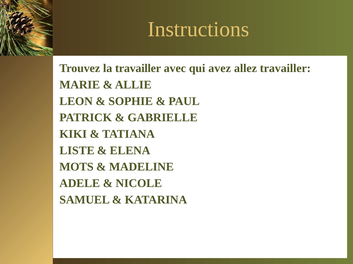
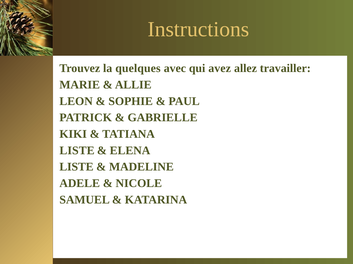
la travailler: travailler -> quelques
MOTS at (76, 167): MOTS -> LISTE
